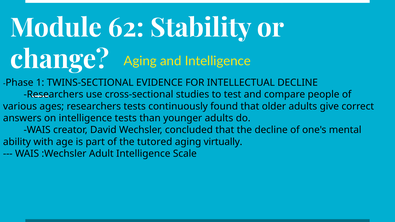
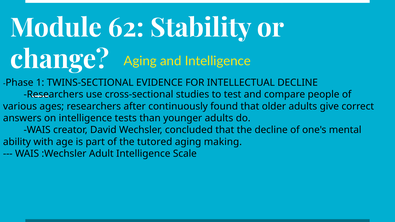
researchers tests: tests -> after
virtually: virtually -> making
